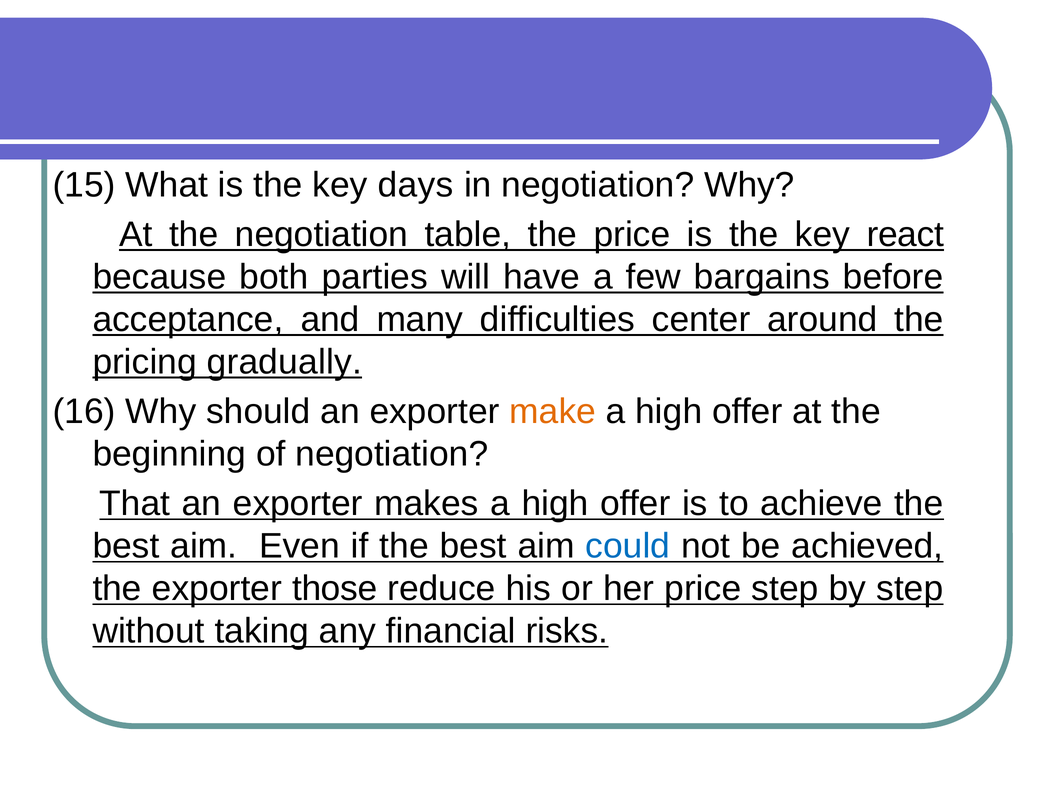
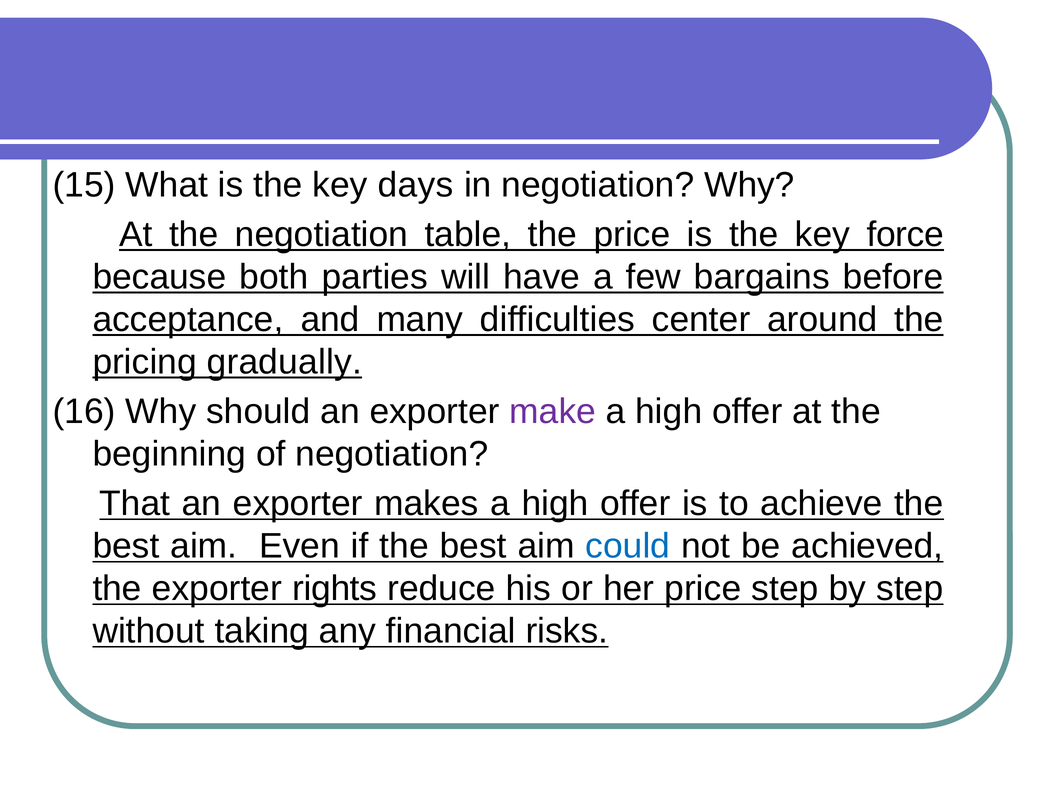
react: react -> force
make colour: orange -> purple
those: those -> rights
